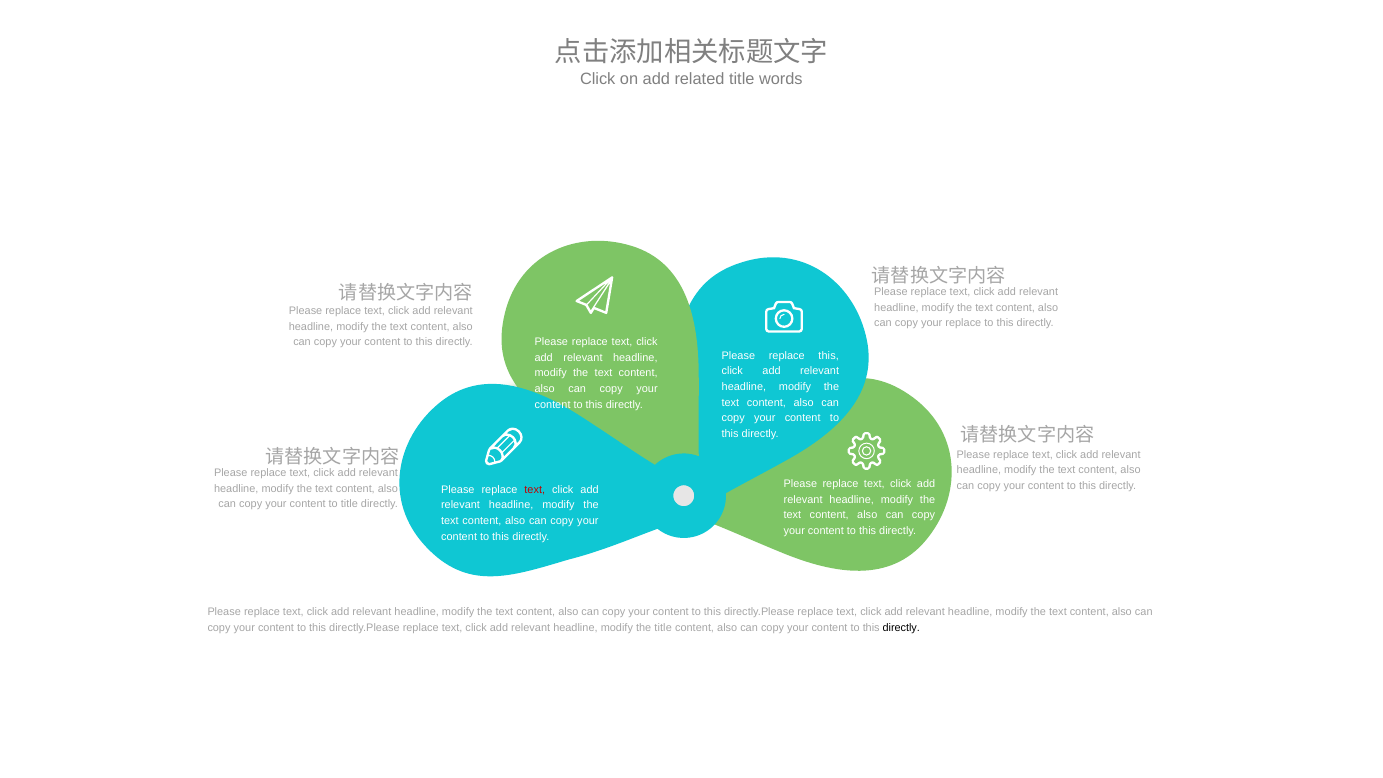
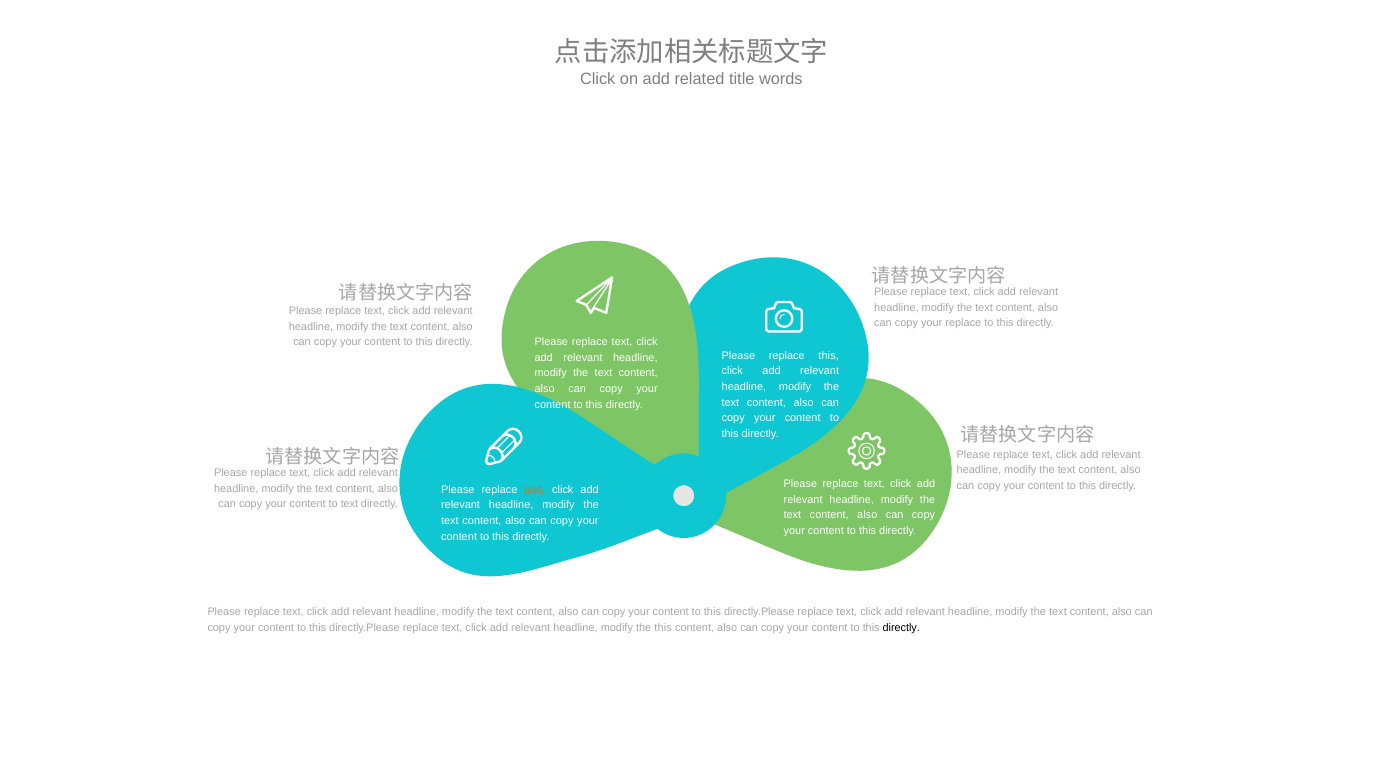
text at (535, 490) colour: red -> orange
to title: title -> text
the title: title -> this
